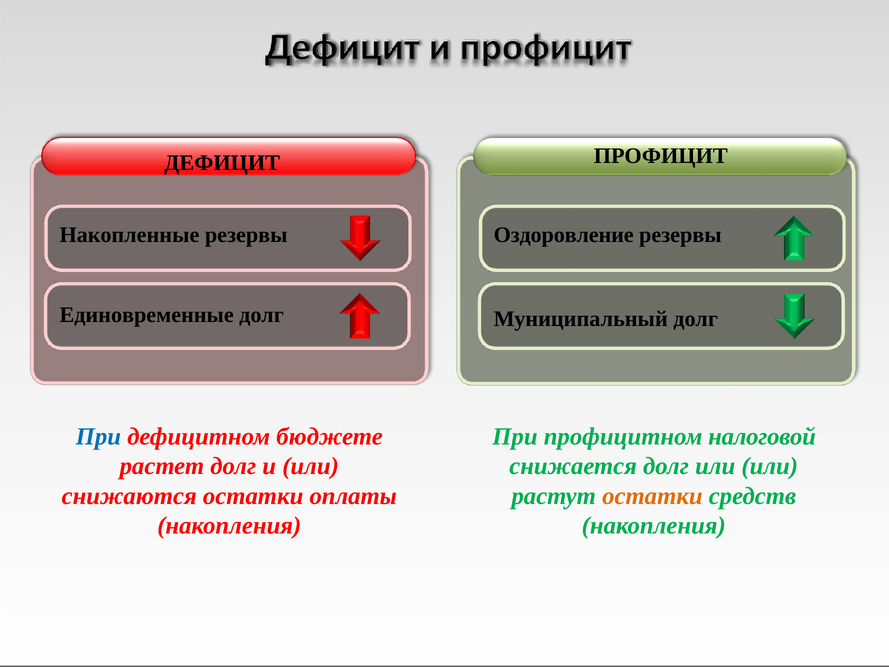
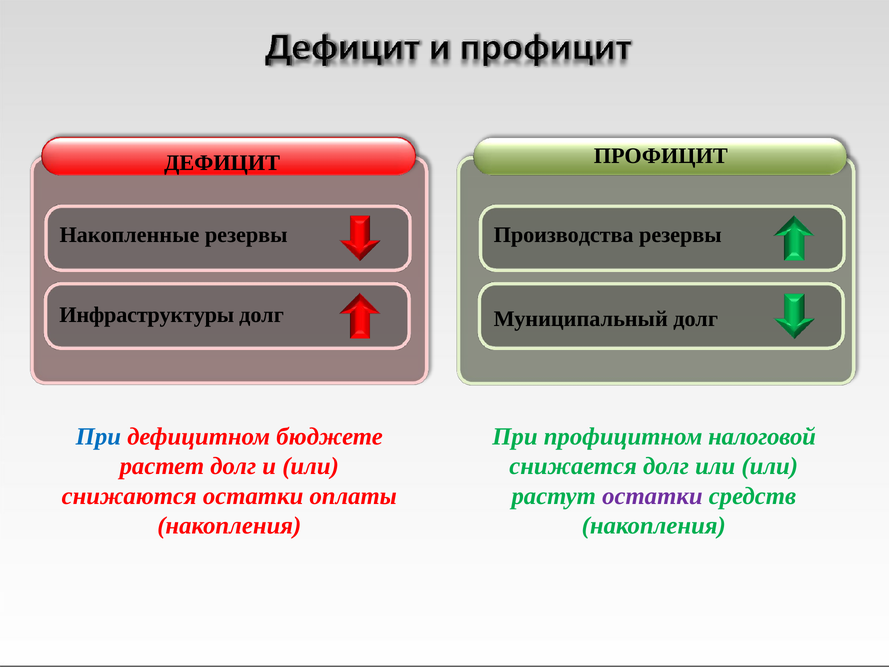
Оздоровление: Оздоровление -> Производства
Единовременные: Единовременные -> Инфраструктуры
остатки at (652, 496) colour: orange -> purple
